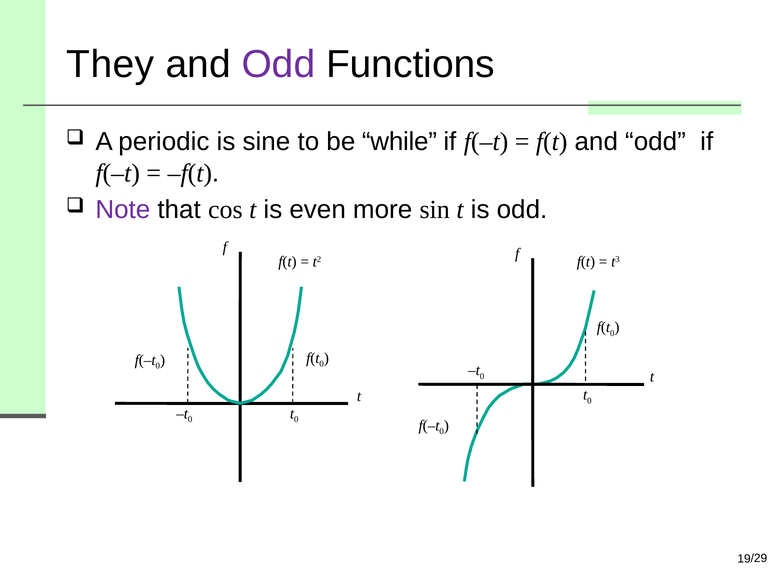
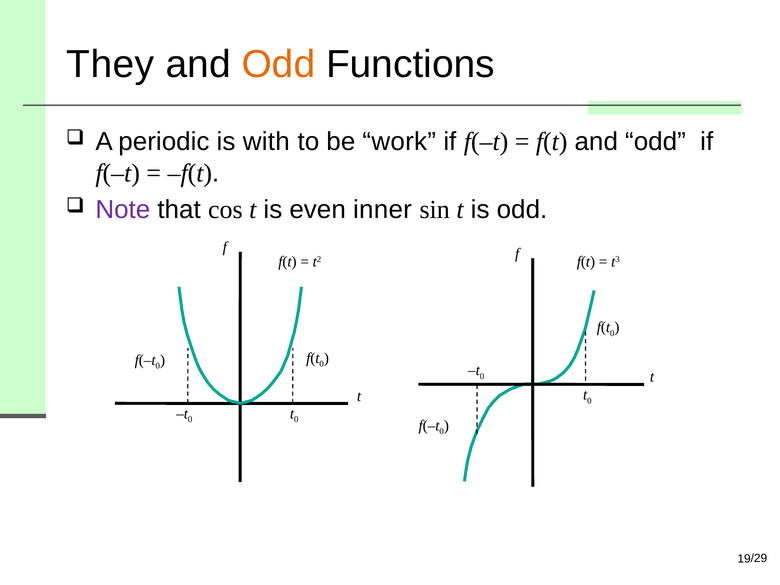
Odd at (278, 64) colour: purple -> orange
sine: sine -> with
while: while -> work
more: more -> inner
